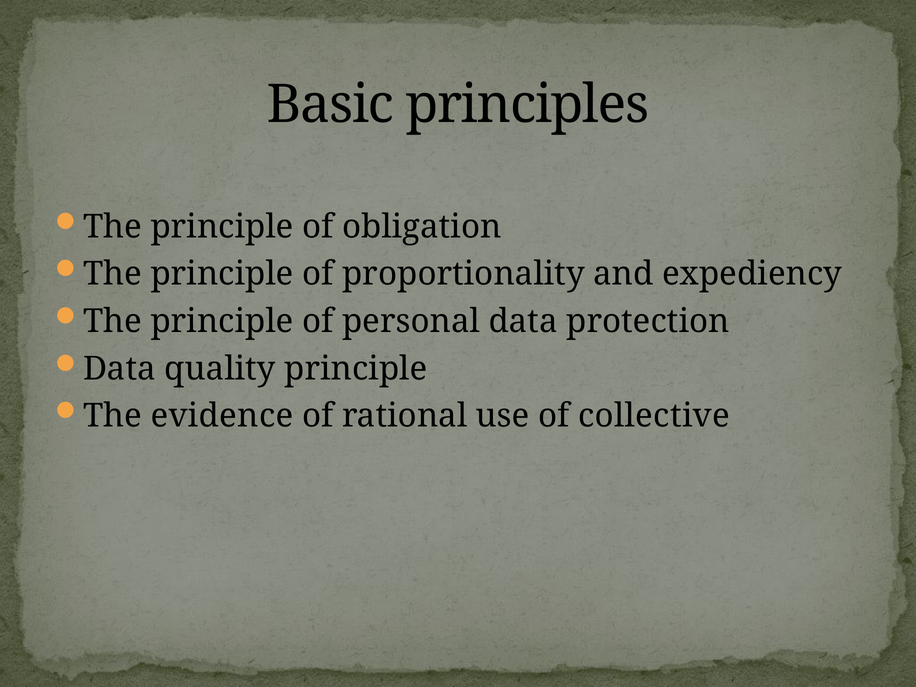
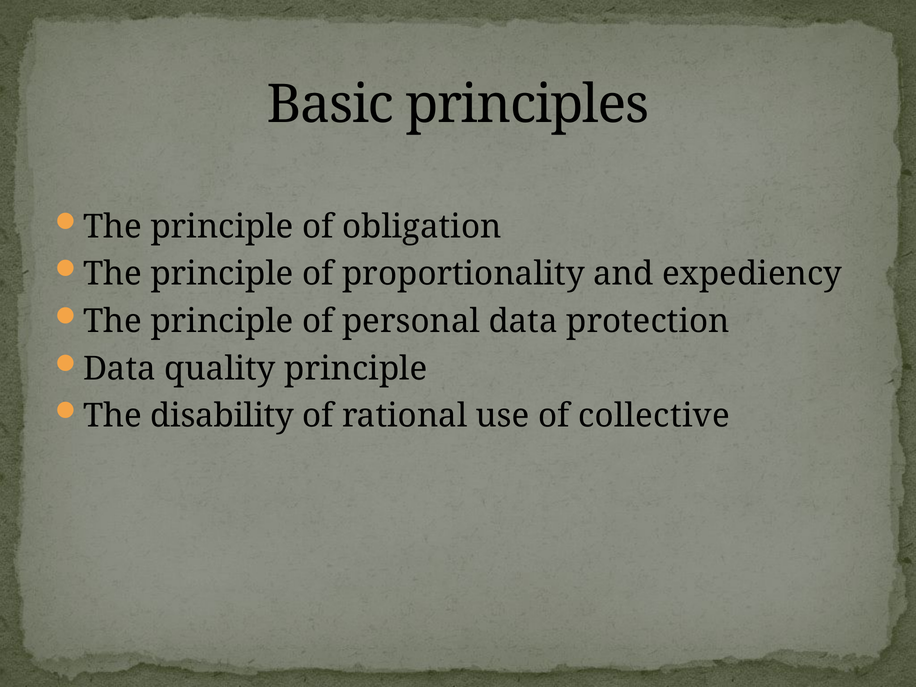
evidence: evidence -> disability
